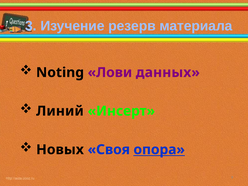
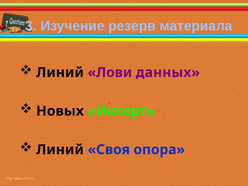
Noting at (60, 72): Noting -> Линий
Линий: Линий -> Новых
Новых at (60, 150): Новых -> Линий
опора underline: present -> none
